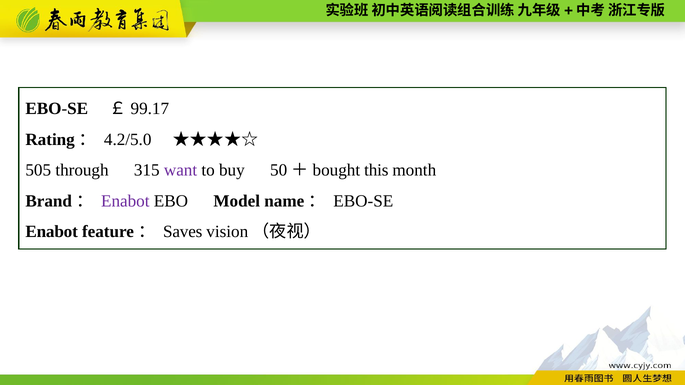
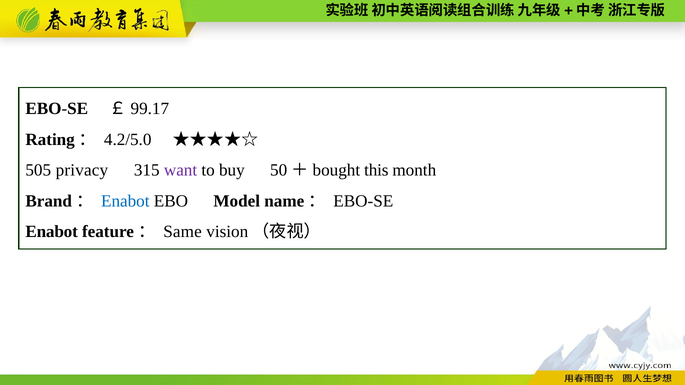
through: through -> privacy
Enabot at (125, 201) colour: purple -> blue
Saves: Saves -> Same
